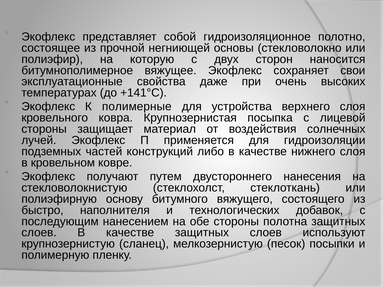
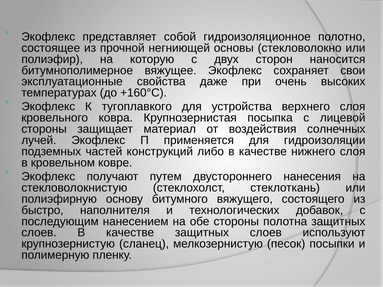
+141°С: +141°С -> +160°С
полимерные: полимерные -> тугоплавкого
